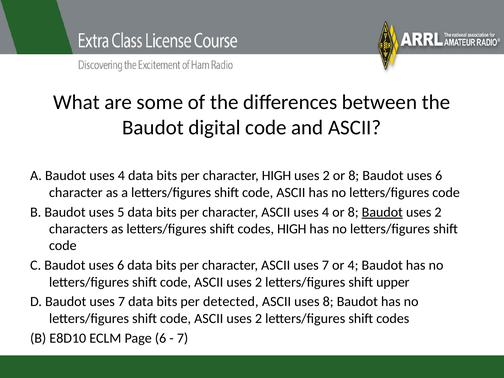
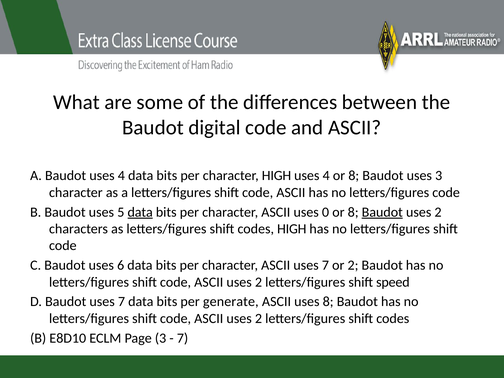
2 at (326, 176): 2 -> 4
8 Baudot uses 6: 6 -> 3
data at (140, 212) underline: none -> present
ASCII uses 4: 4 -> 0
or 4: 4 -> 2
upper: upper -> speed
detected: detected -> generate
Page 6: 6 -> 3
